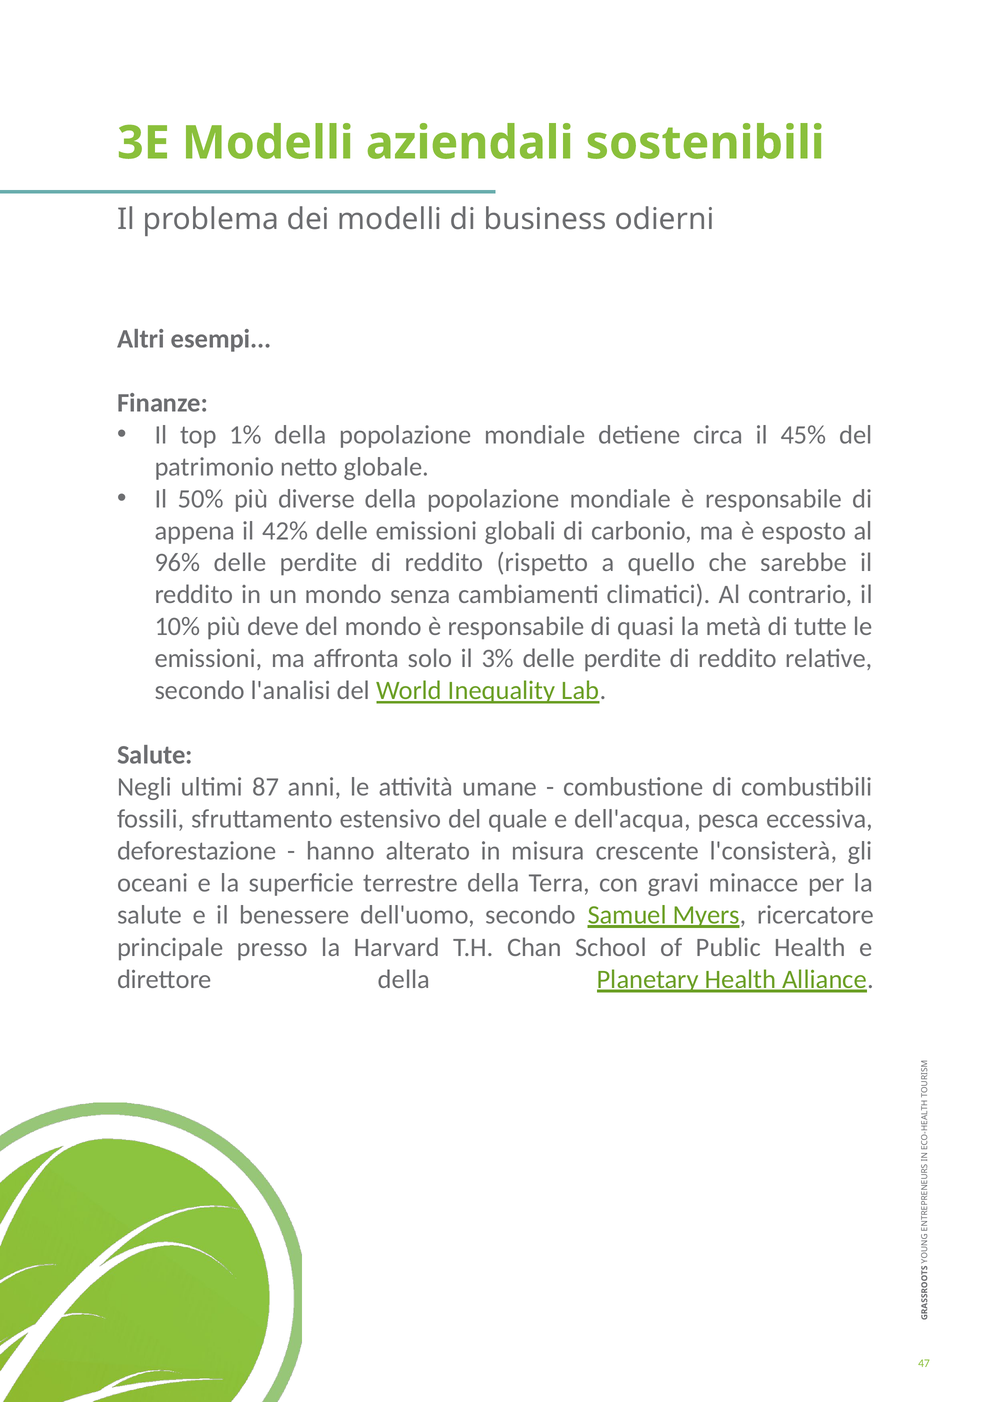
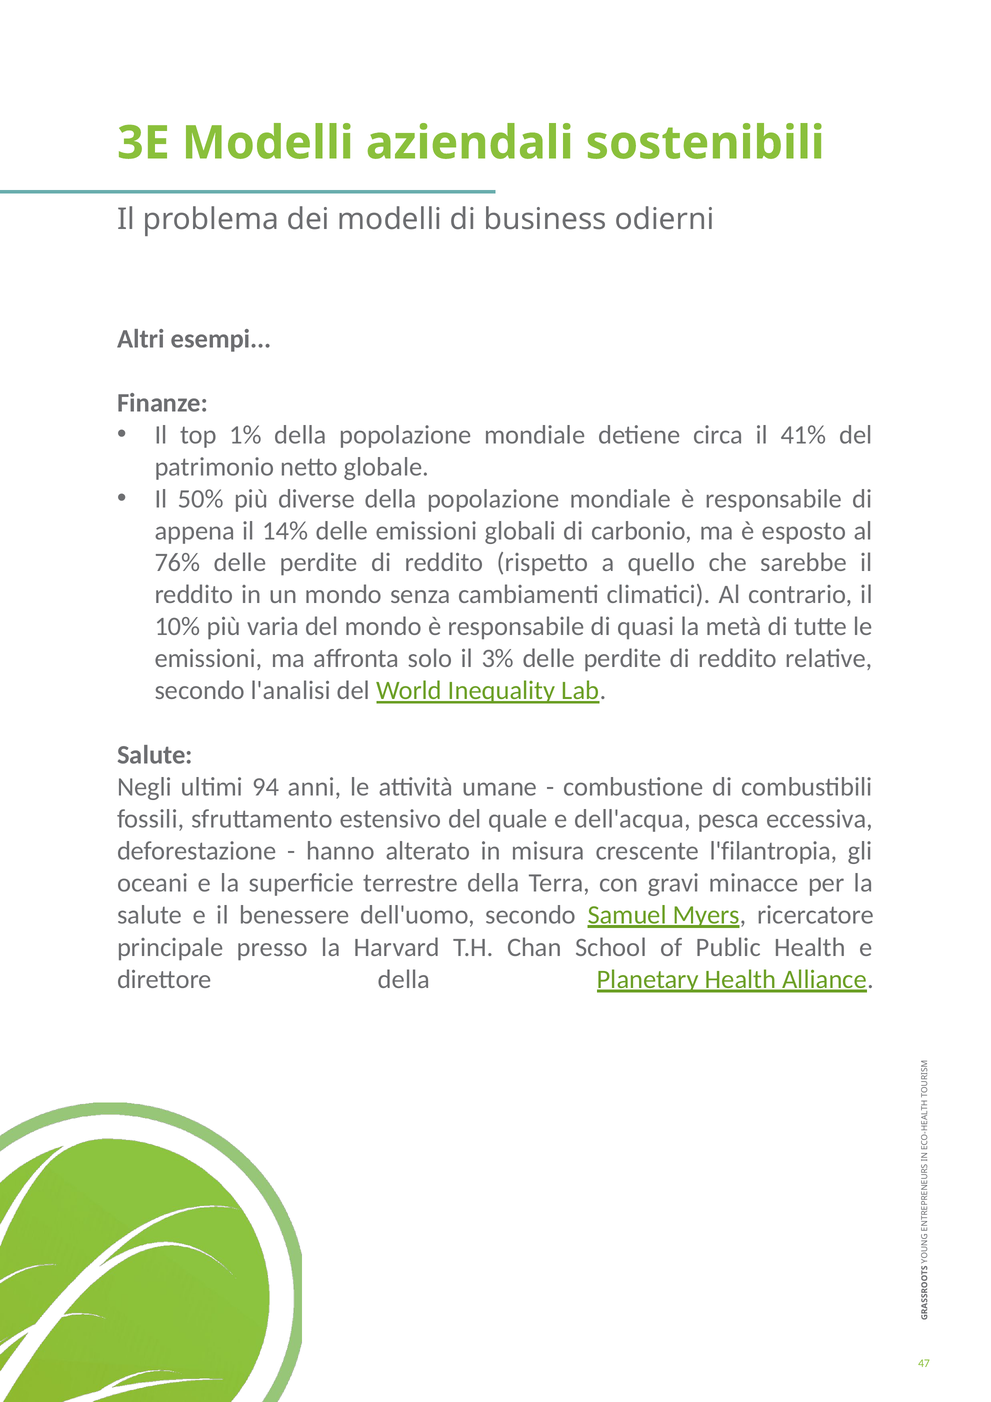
45%: 45% -> 41%
42%: 42% -> 14%
96%: 96% -> 76%
deve: deve -> varia
87: 87 -> 94
l'consisterà: l'consisterà -> l'filantropia
